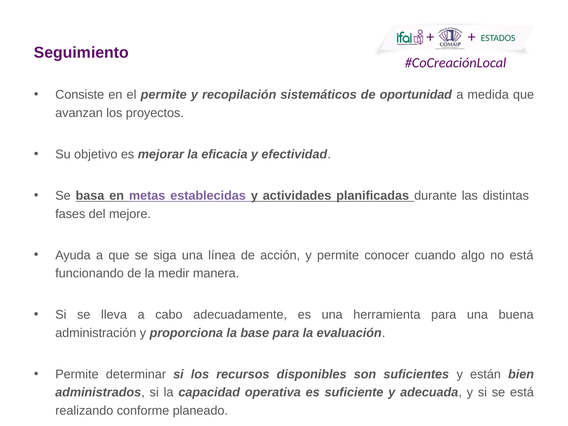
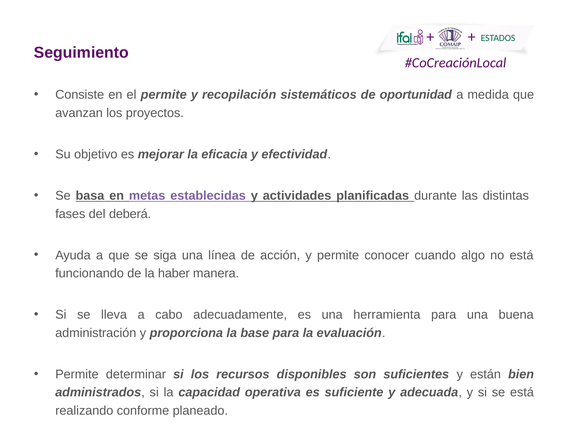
mejore: mejore -> deberá
medir: medir -> haber
